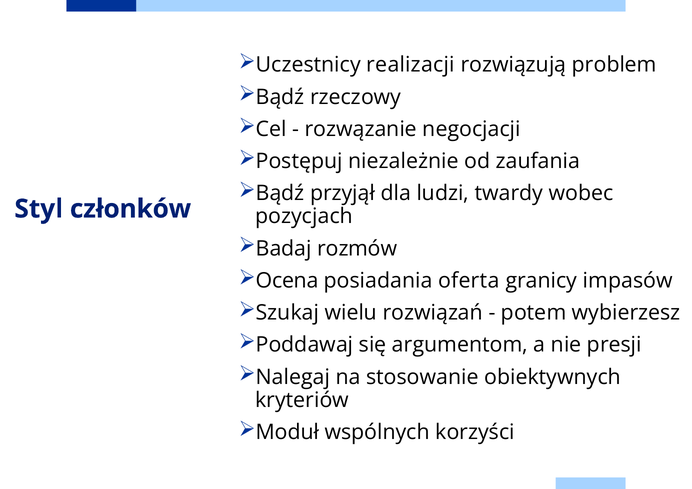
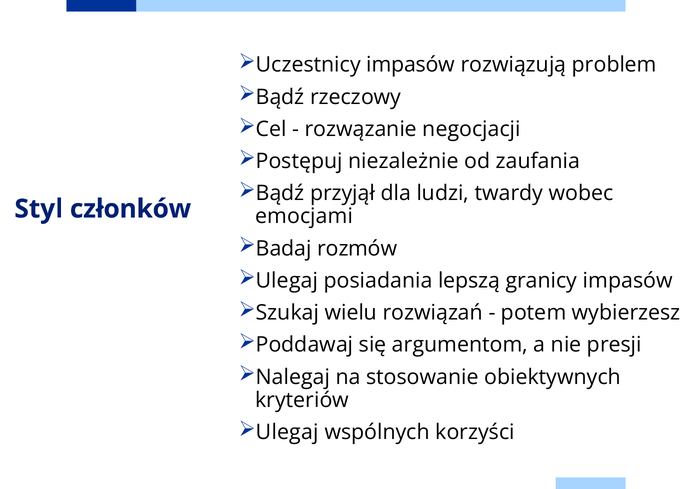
Uczestnicy realizacji: realizacji -> impasów
pozycjach: pozycjach -> emocjami
Ocena at (287, 281): Ocena -> Ulegaj
oferta: oferta -> lepszą
Moduł at (287, 432): Moduł -> Ulegaj
